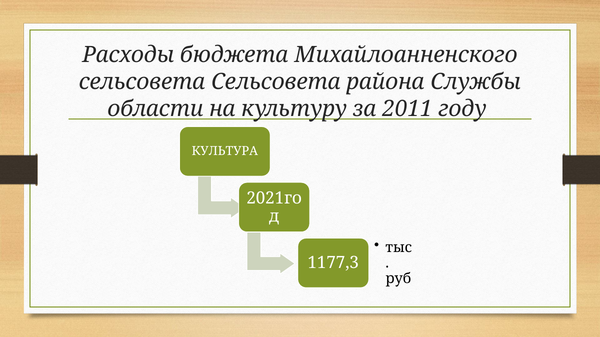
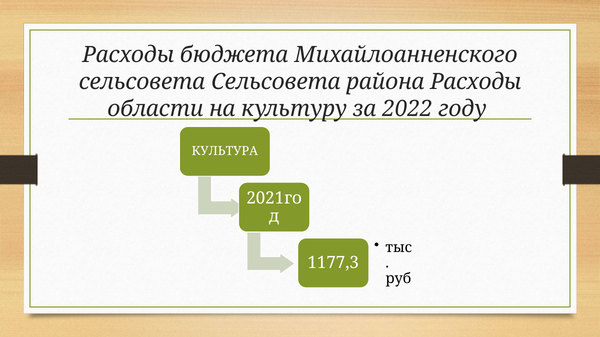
района Службы: Службы -> Расходы
2011: 2011 -> 2022
